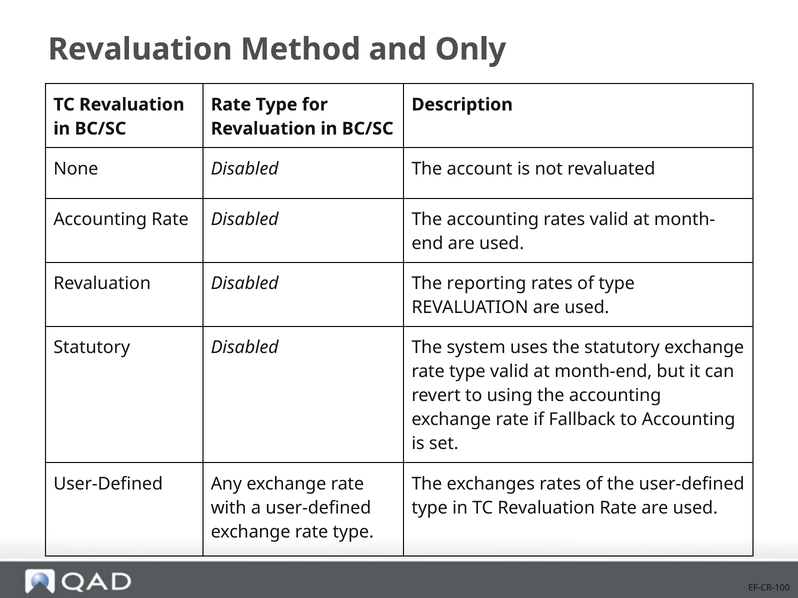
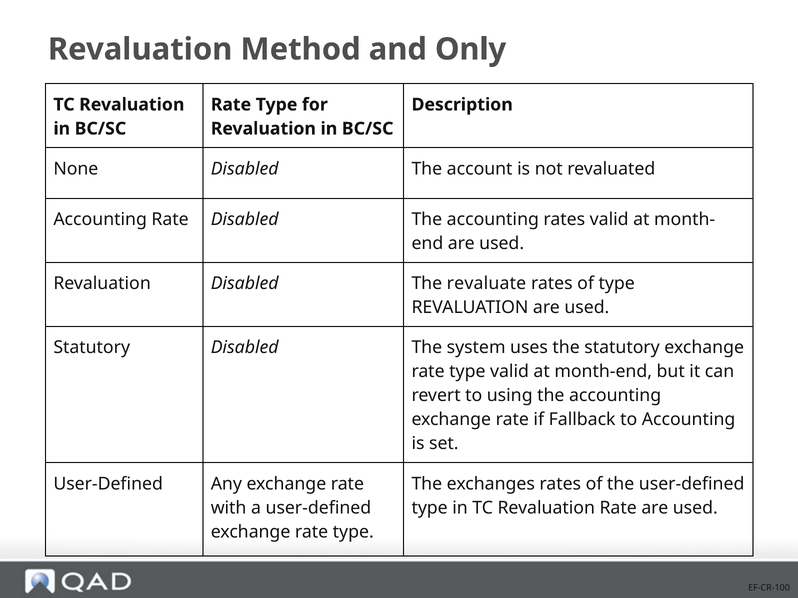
reporting: reporting -> revaluate
